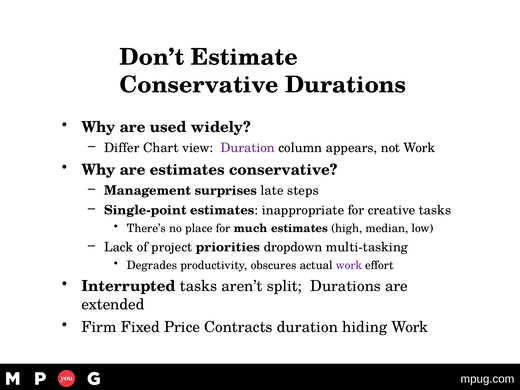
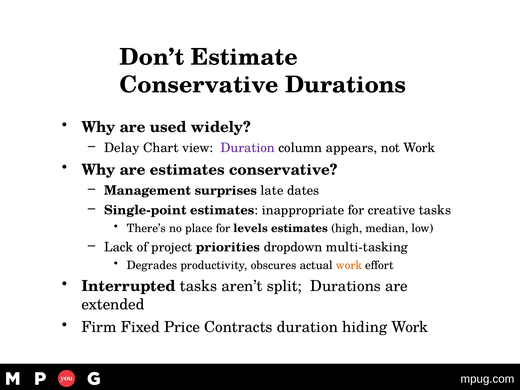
Differ: Differ -> Delay
steps: steps -> dates
much: much -> levels
work at (349, 265) colour: purple -> orange
